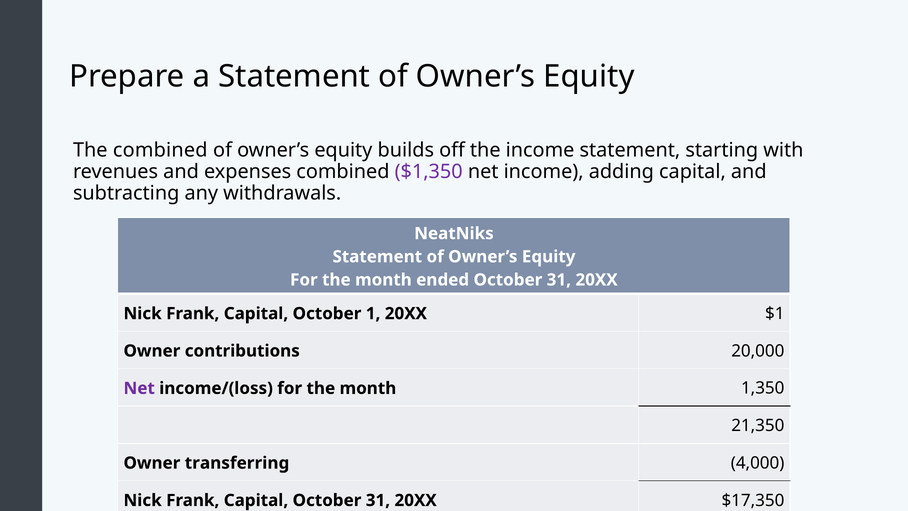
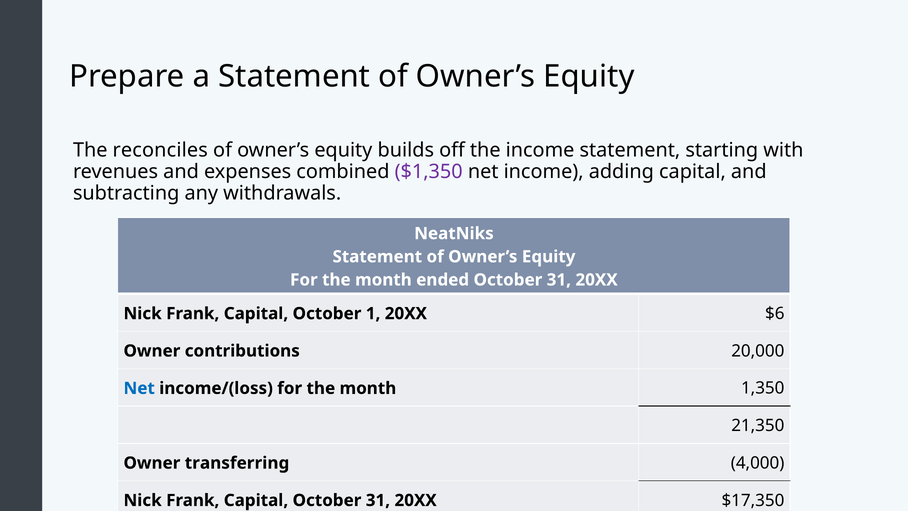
The combined: combined -> reconciles
$1: $1 -> $6
Net at (139, 388) colour: purple -> blue
